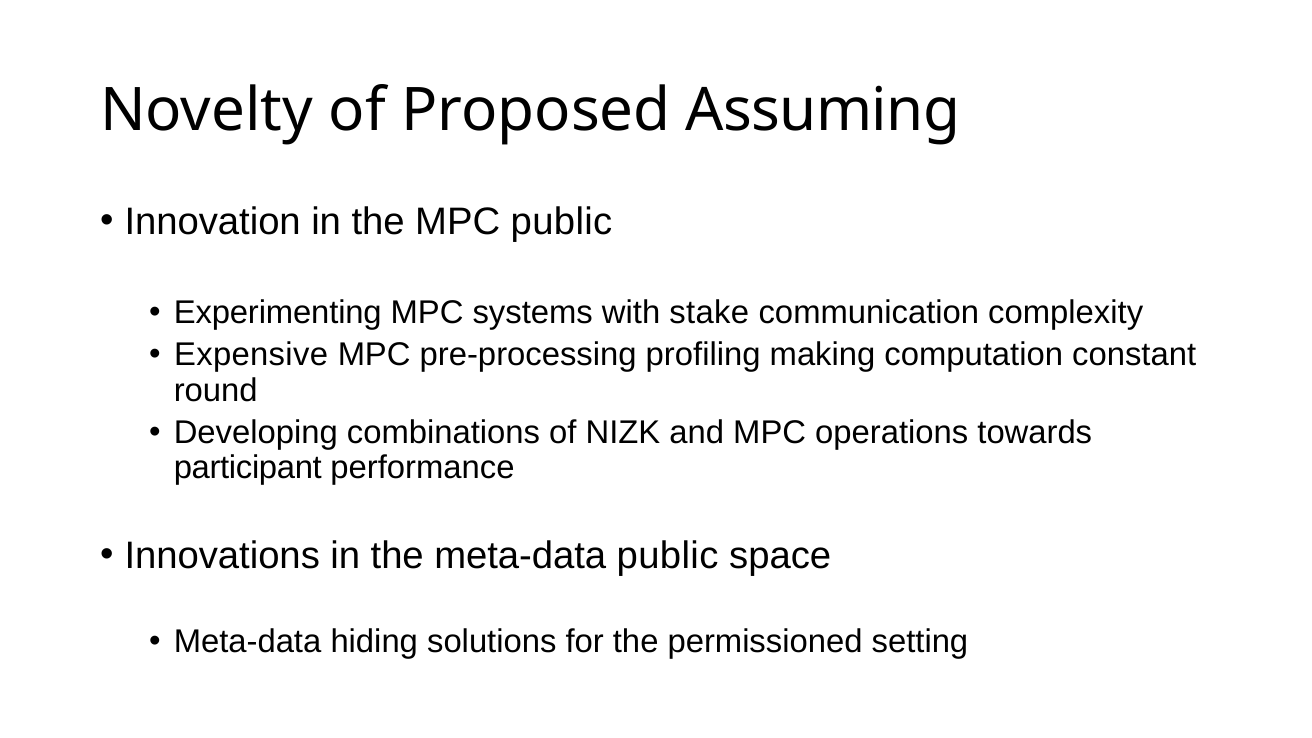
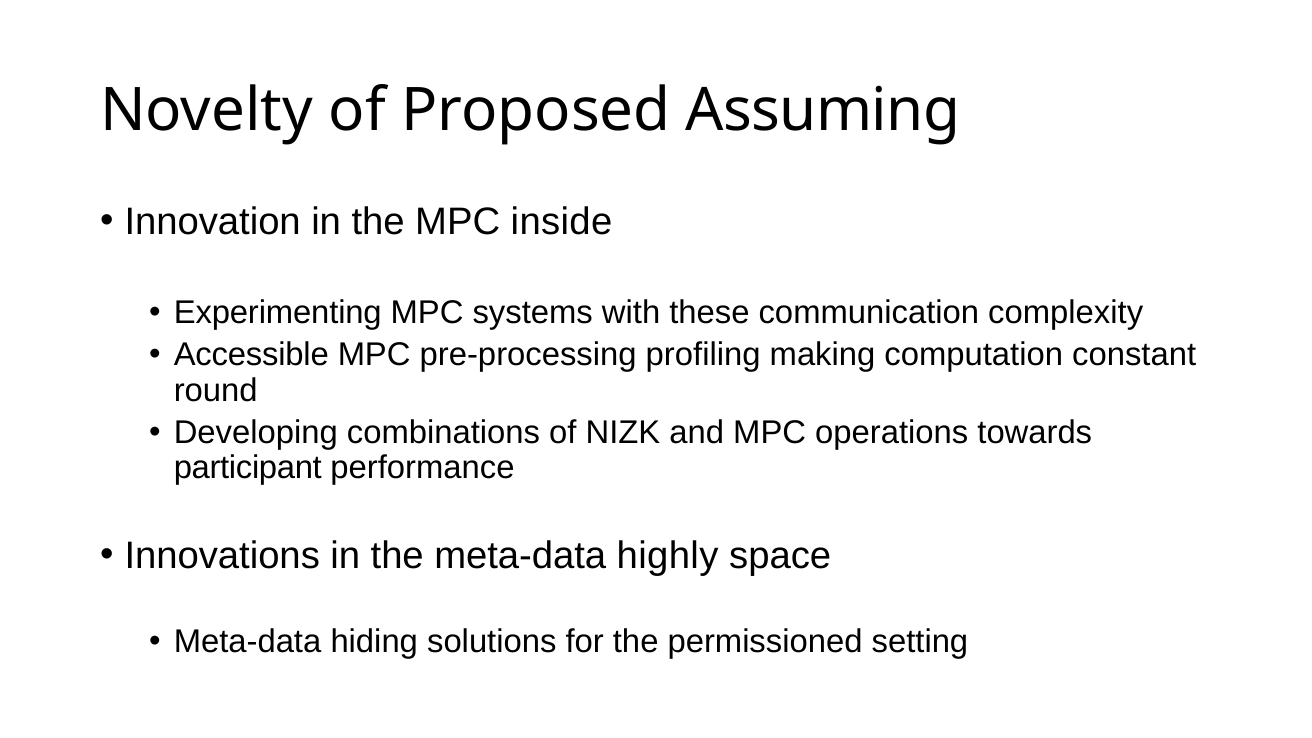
MPC public: public -> inside
stake: stake -> these
Expensive: Expensive -> Accessible
meta-data public: public -> highly
